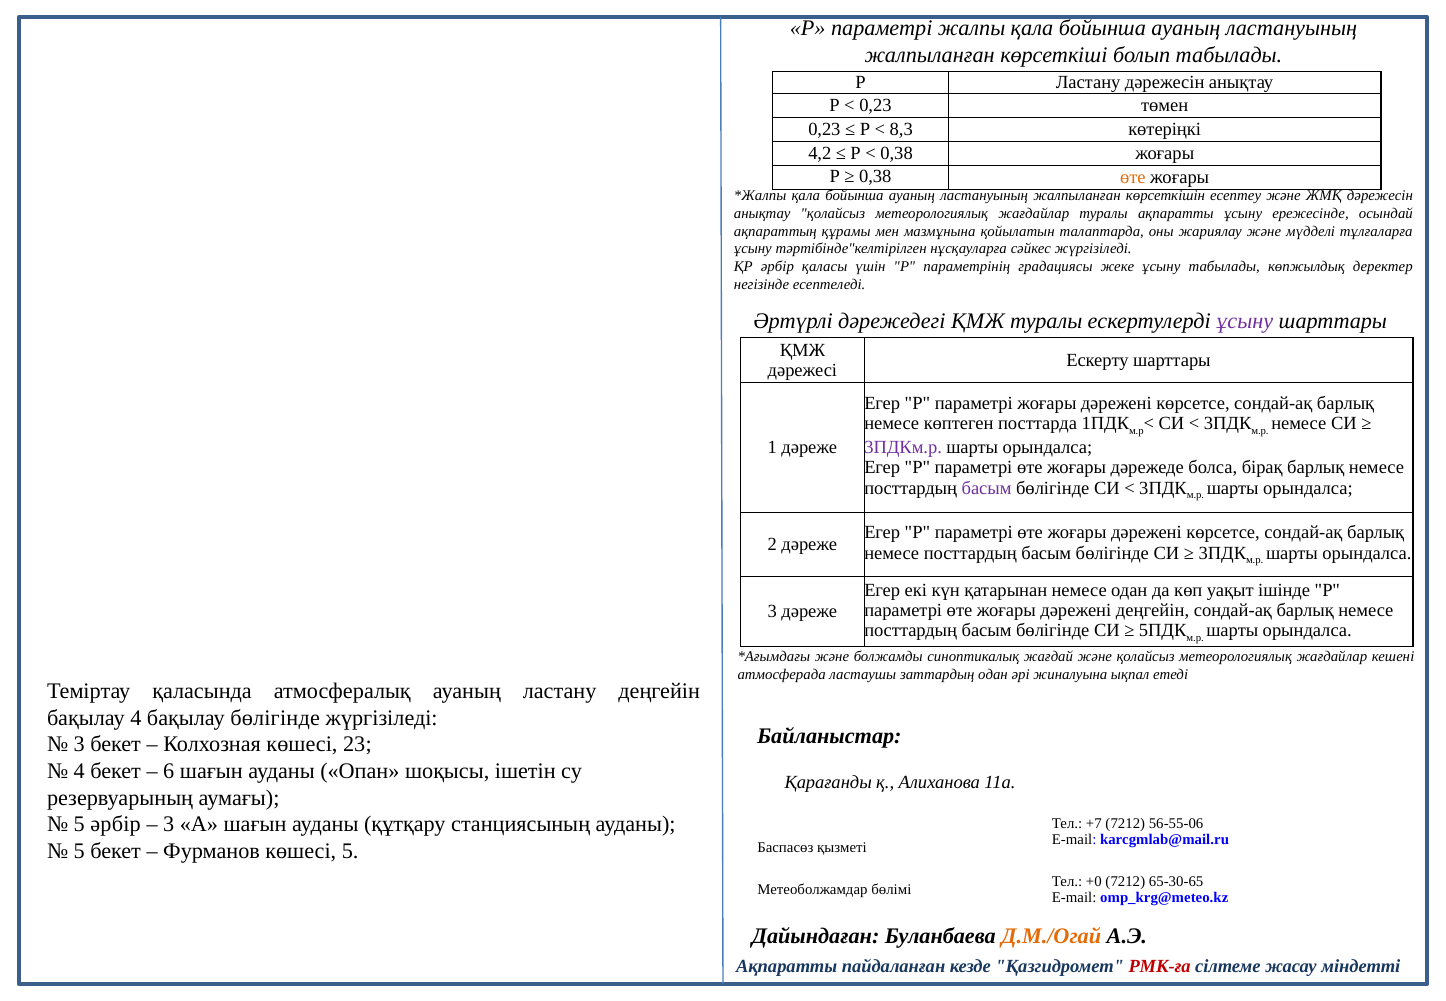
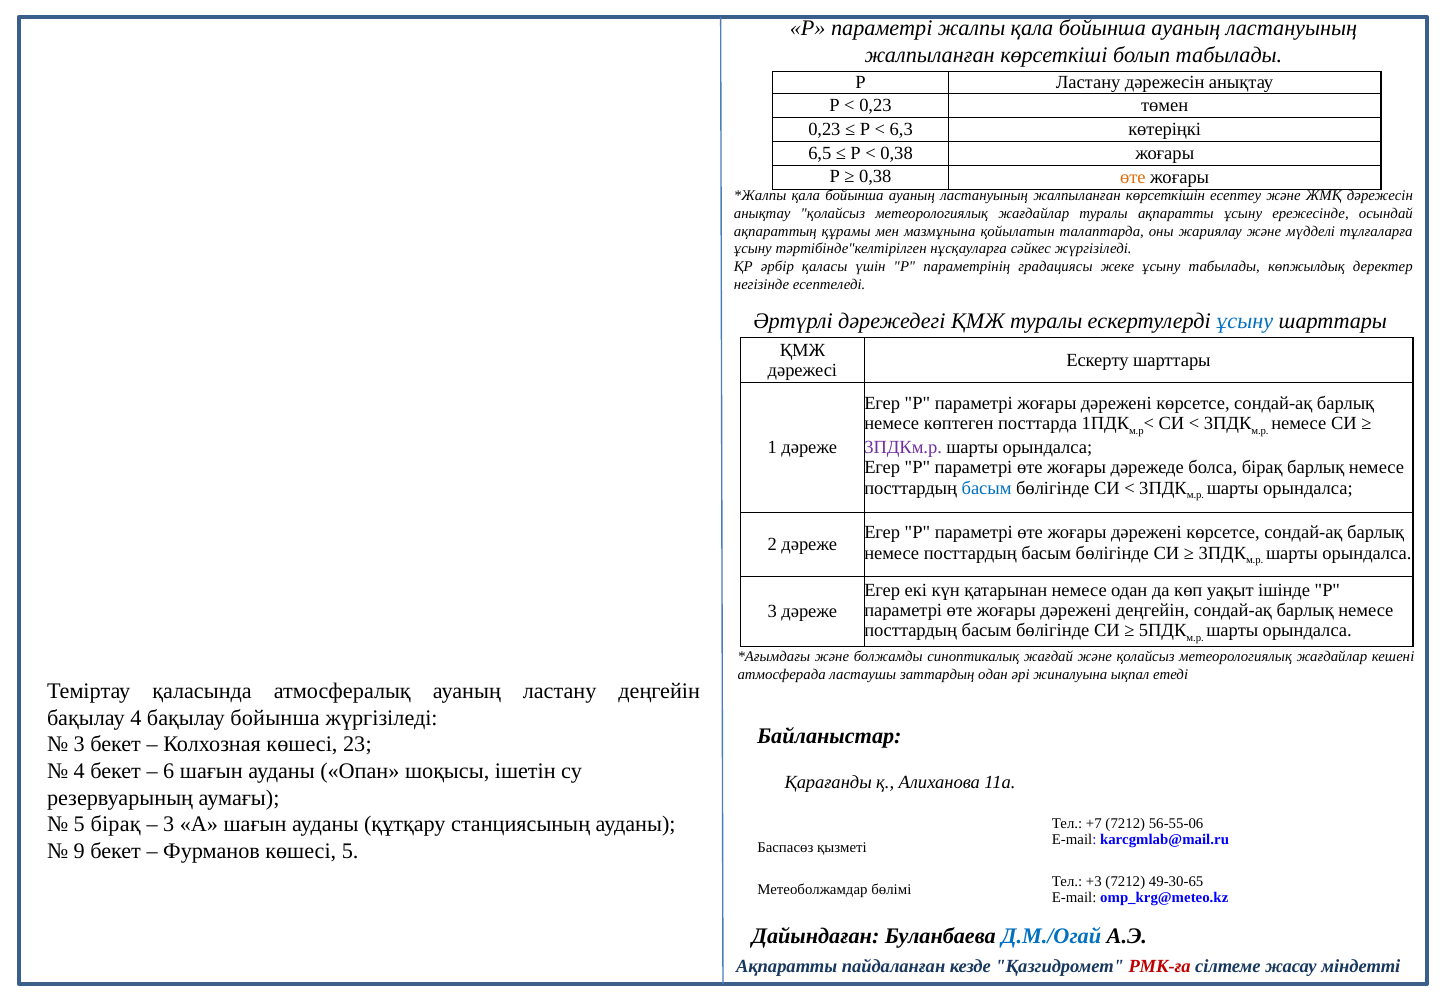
8,3: 8,3 -> 6,3
4,2: 4,2 -> 6,5
ұсыну at (1245, 321) colour: purple -> blue
басым at (987, 488) colour: purple -> blue
бақылау бөлігінде: бөлігінде -> бойынша
5 әрбір: әрбір -> бірақ
5 at (79, 851): 5 -> 9
+0: +0 -> +3
65-30-65: 65-30-65 -> 49-30-65
Д.М./Огай colour: orange -> blue
